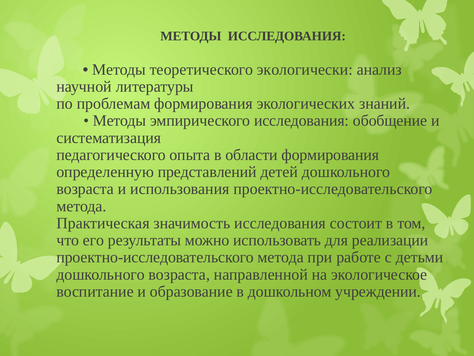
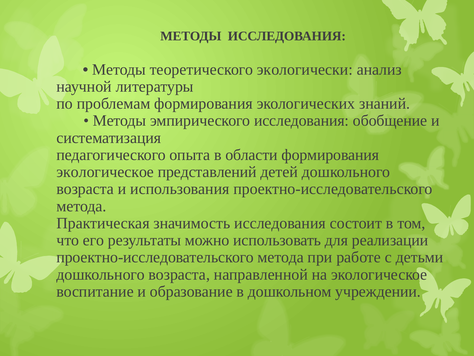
определенную at (105, 172): определенную -> экологическое
